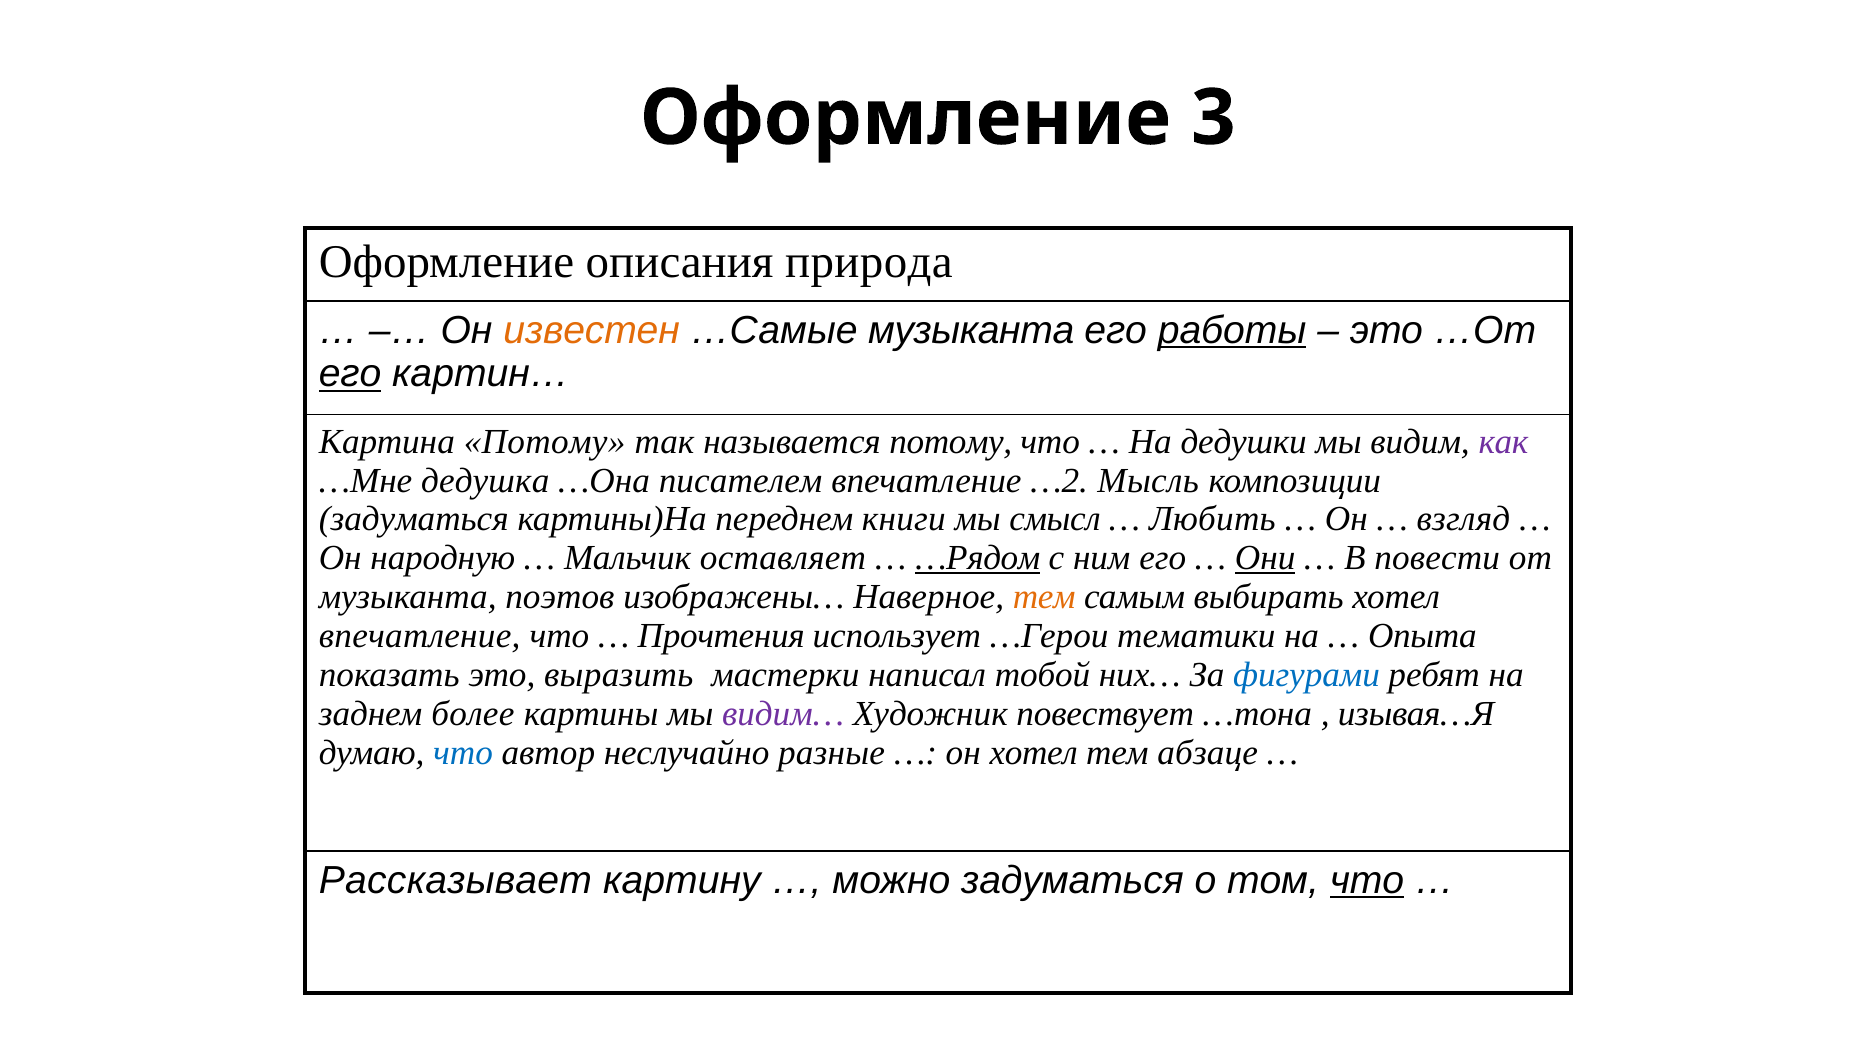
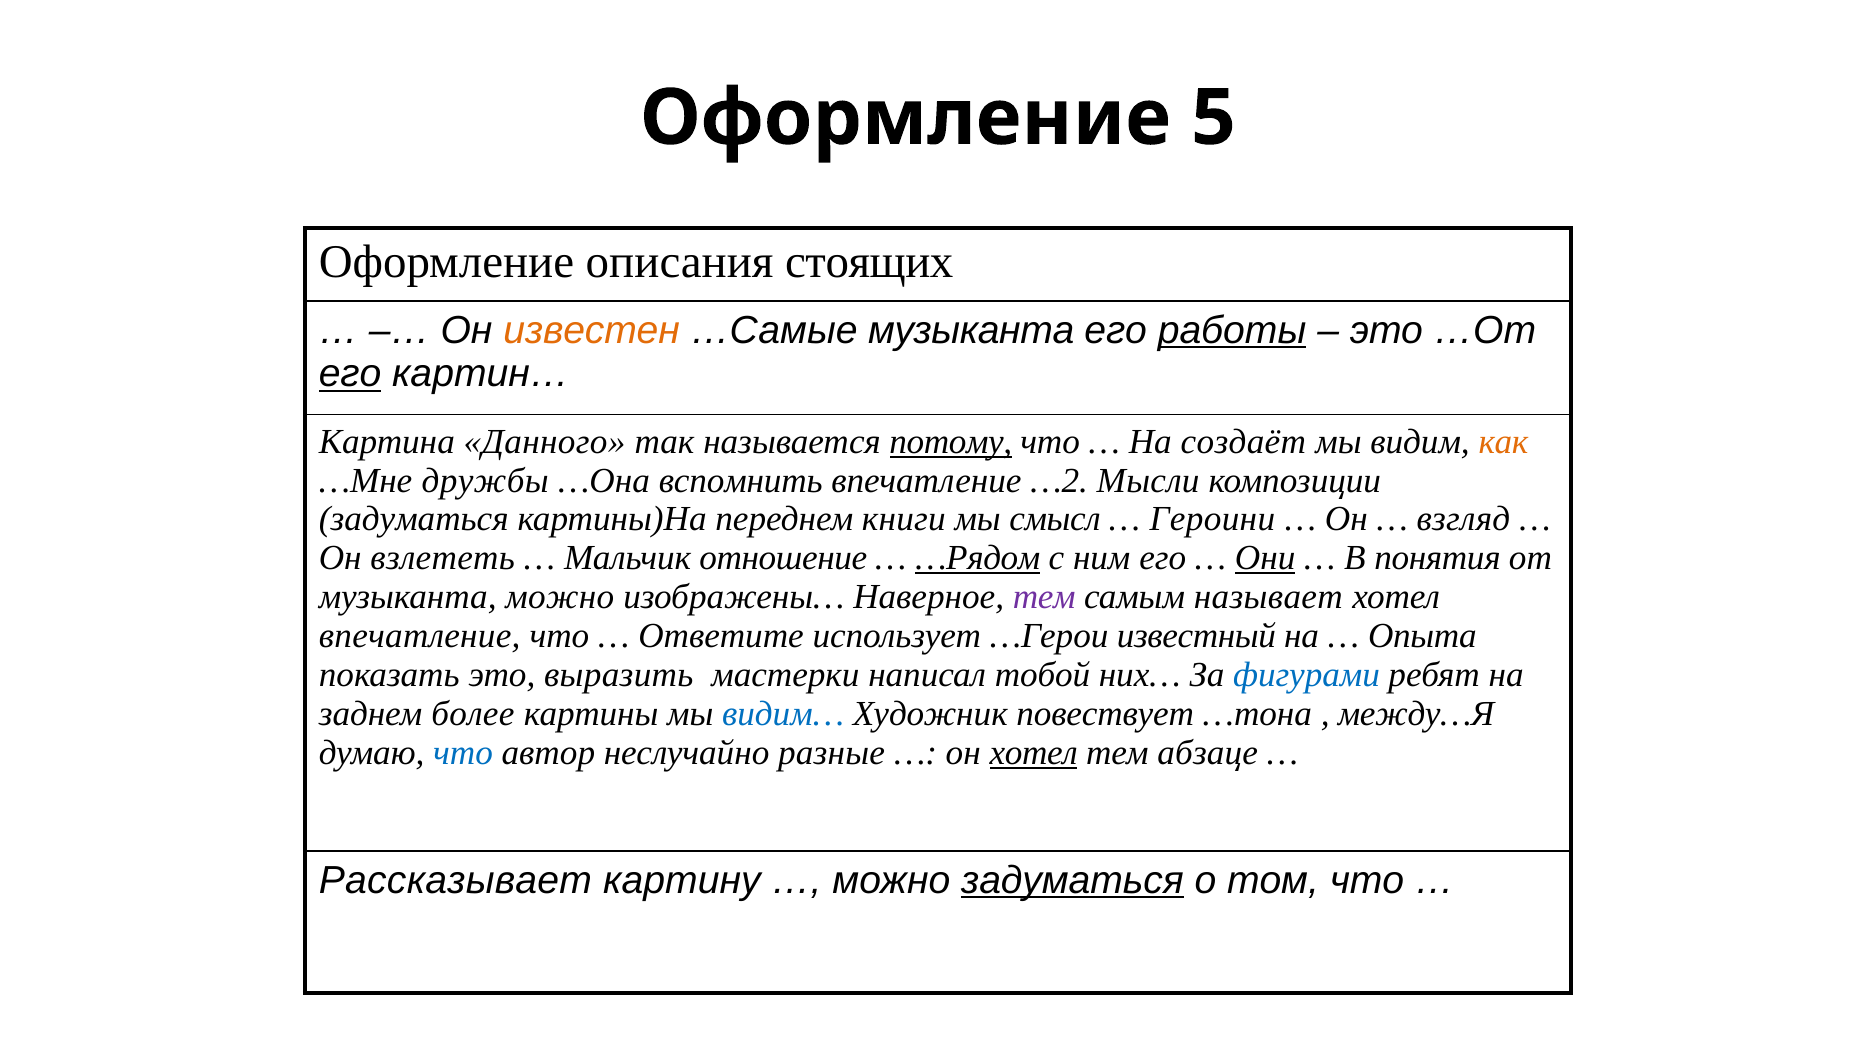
3: 3 -> 5
природа: природа -> стоящих
Картина Потому: Потому -> Данного
потому at (951, 442) underline: none -> present
дедушки: дедушки -> создаёт
как colour: purple -> orange
дедушка: дедушка -> дружбы
писателем: писателем -> вспомнить
Мысль: Мысль -> Мысли
Любить: Любить -> Героини
народную: народную -> взлететь
оставляет: оставляет -> отношение
повести: повести -> понятия
музыканта поэтов: поэтов -> можно
тем at (1044, 597) colour: orange -> purple
выбирать: выбирать -> называет
Прочтения: Прочтения -> Ответите
тематики: тематики -> известный
видим… colour: purple -> blue
изывая…Я: изывая…Я -> между…Я
хотел at (1034, 753) underline: none -> present
задуматься at (1072, 881) underline: none -> present
что at (1367, 881) underline: present -> none
